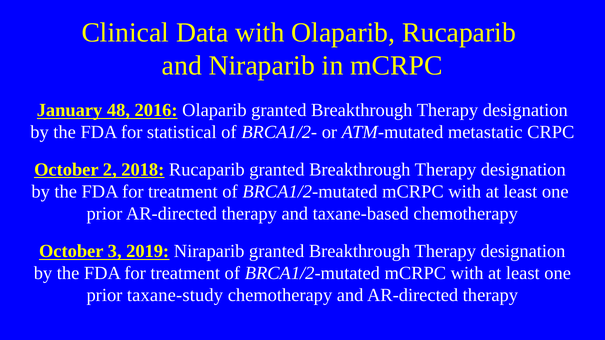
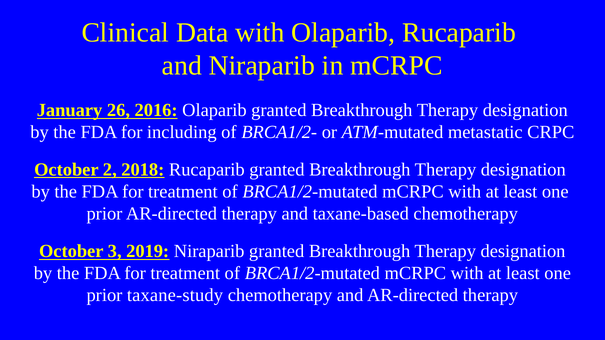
48: 48 -> 26
statistical: statistical -> including
